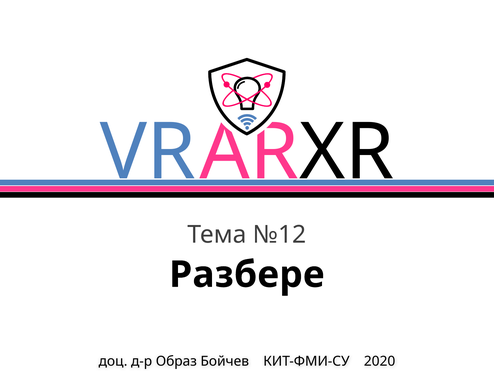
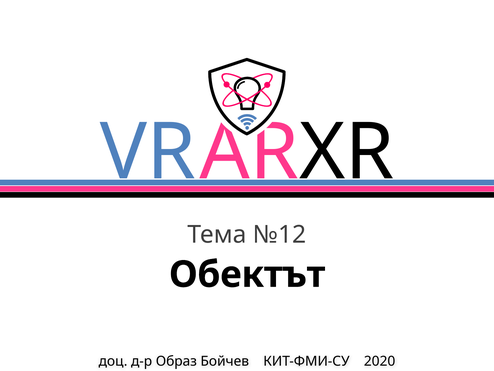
Разбере: Разбере -> Обектът
